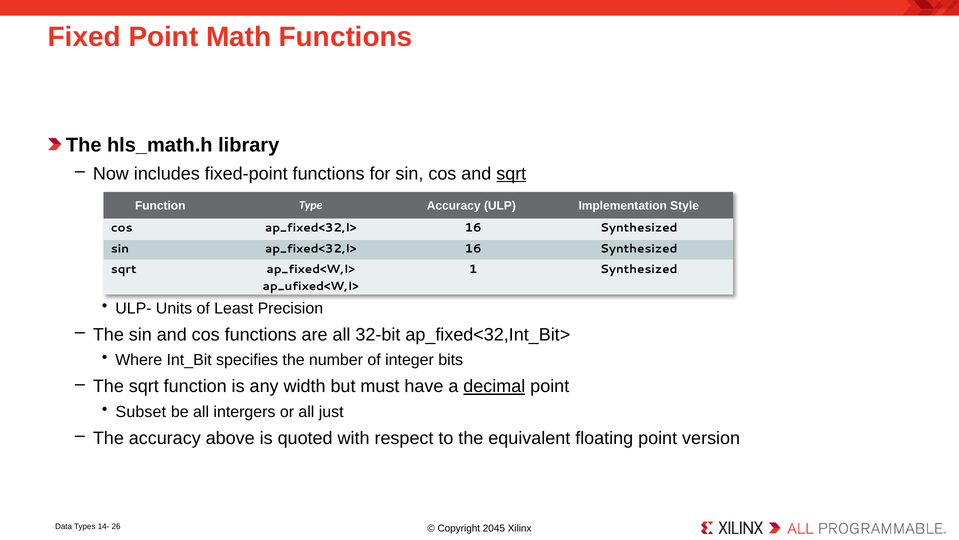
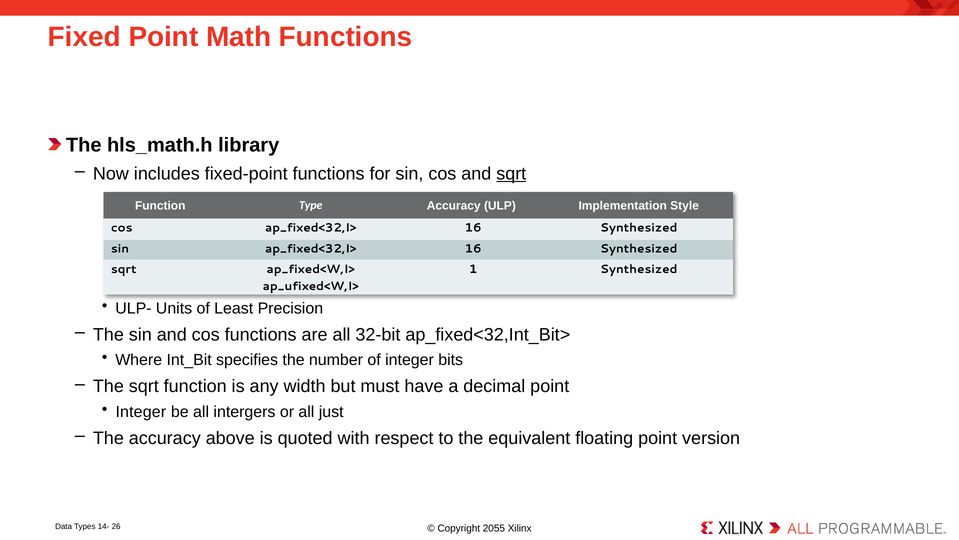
decimal underline: present -> none
Subset at (141, 412): Subset -> Integer
2045: 2045 -> 2055
